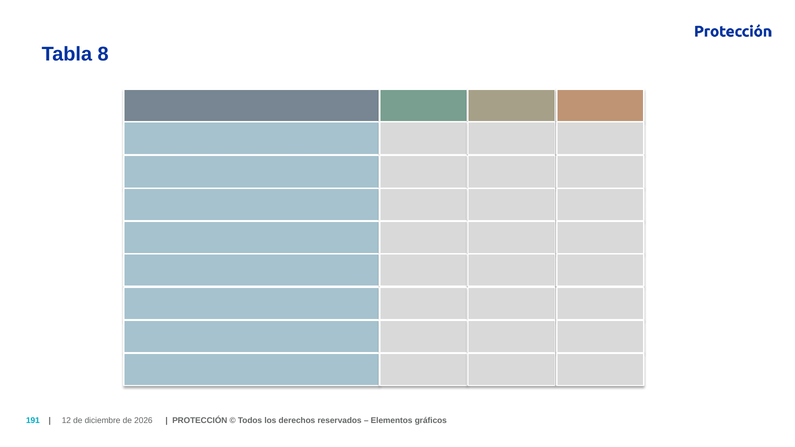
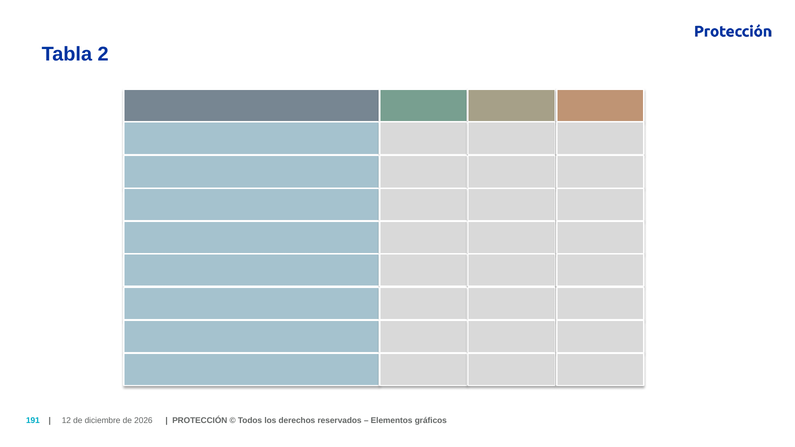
8: 8 -> 2
